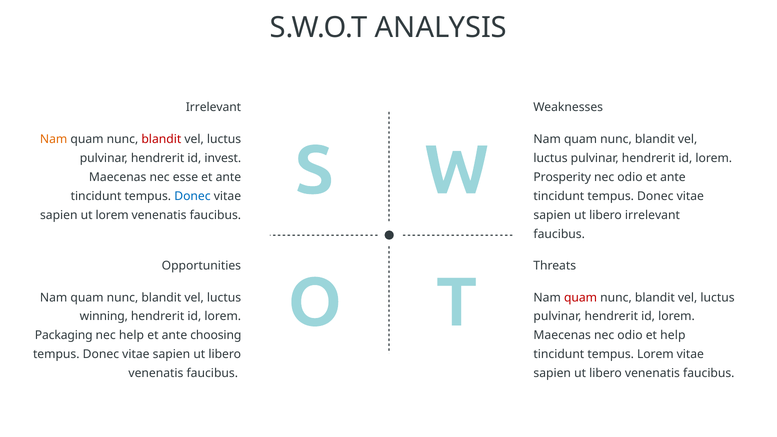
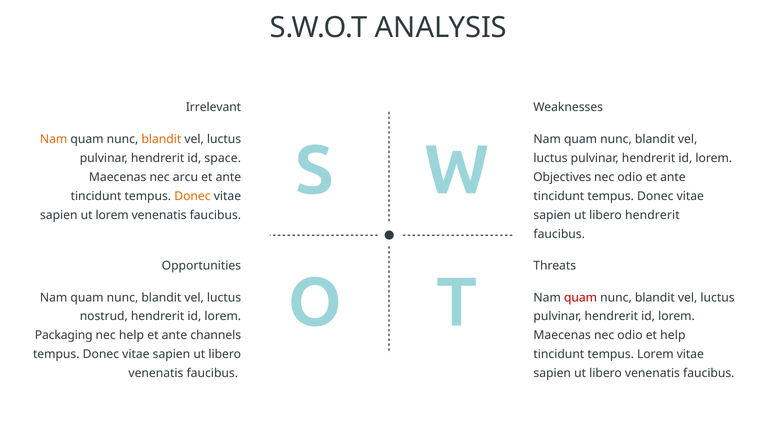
blandit at (161, 139) colour: red -> orange
invest: invest -> space
esse: esse -> arcu
Prosperity: Prosperity -> Objectives
Donec at (192, 196) colour: blue -> orange
libero irrelevant: irrelevant -> hendrerit
winning: winning -> nostrud
choosing: choosing -> channels
